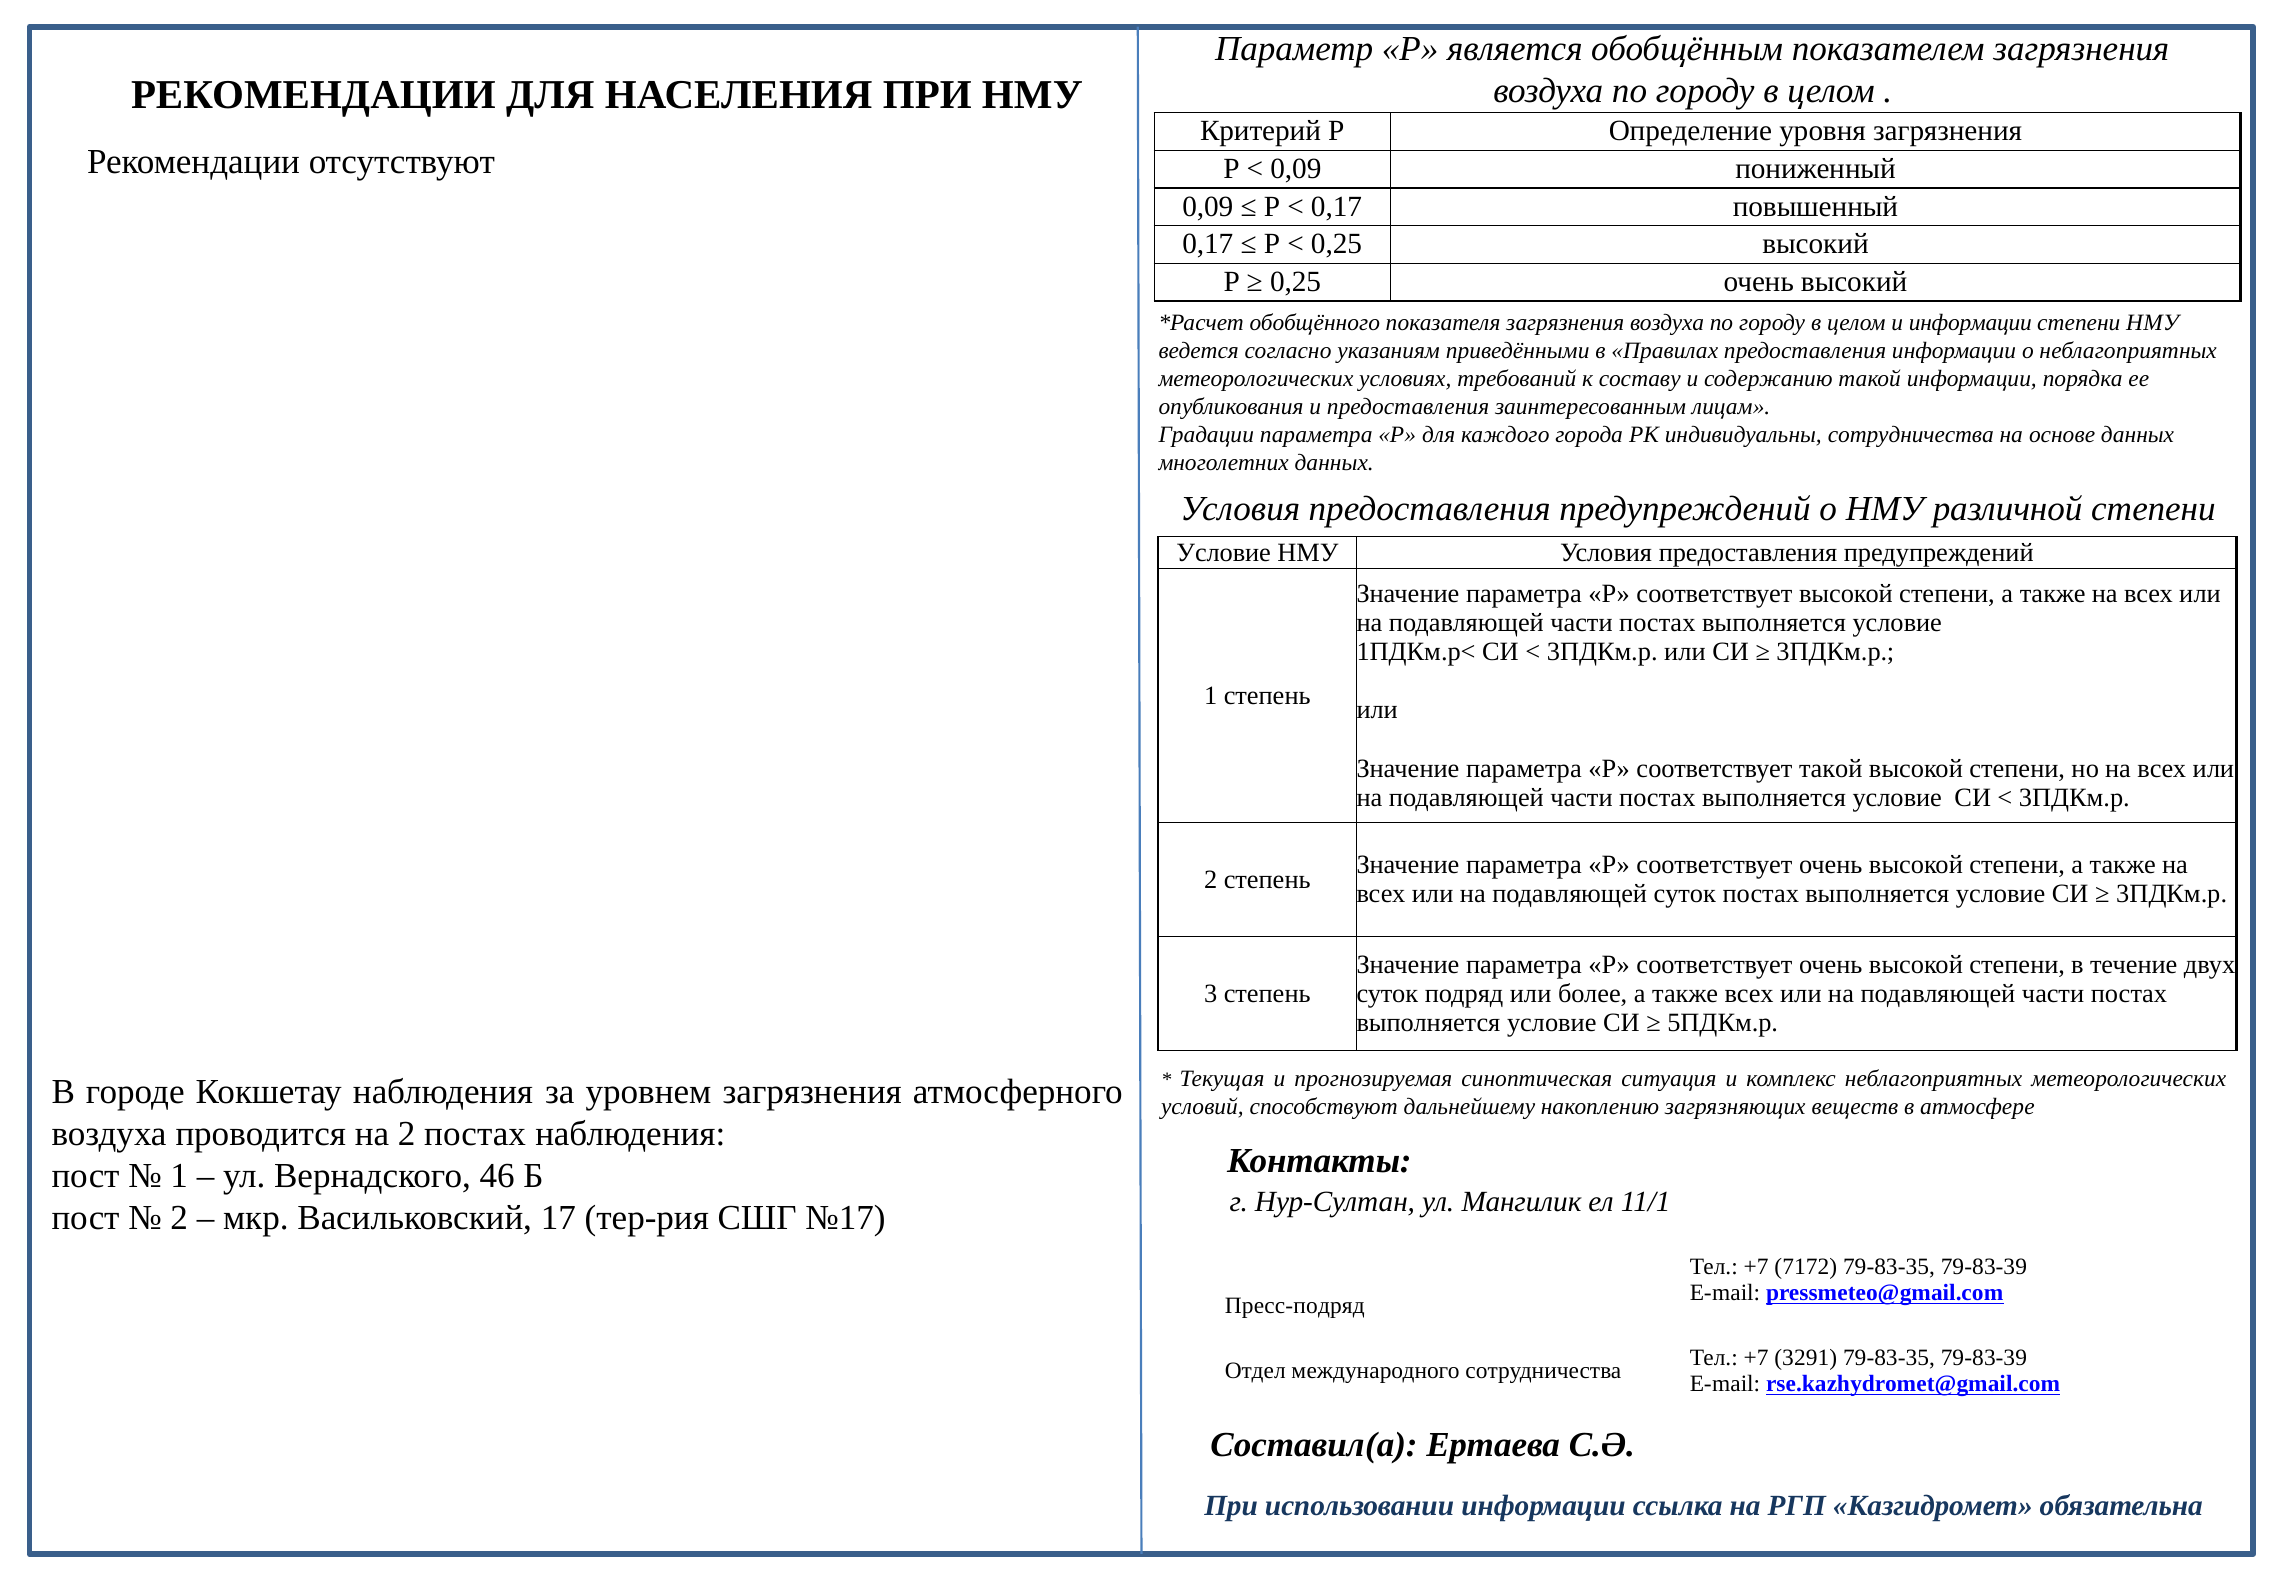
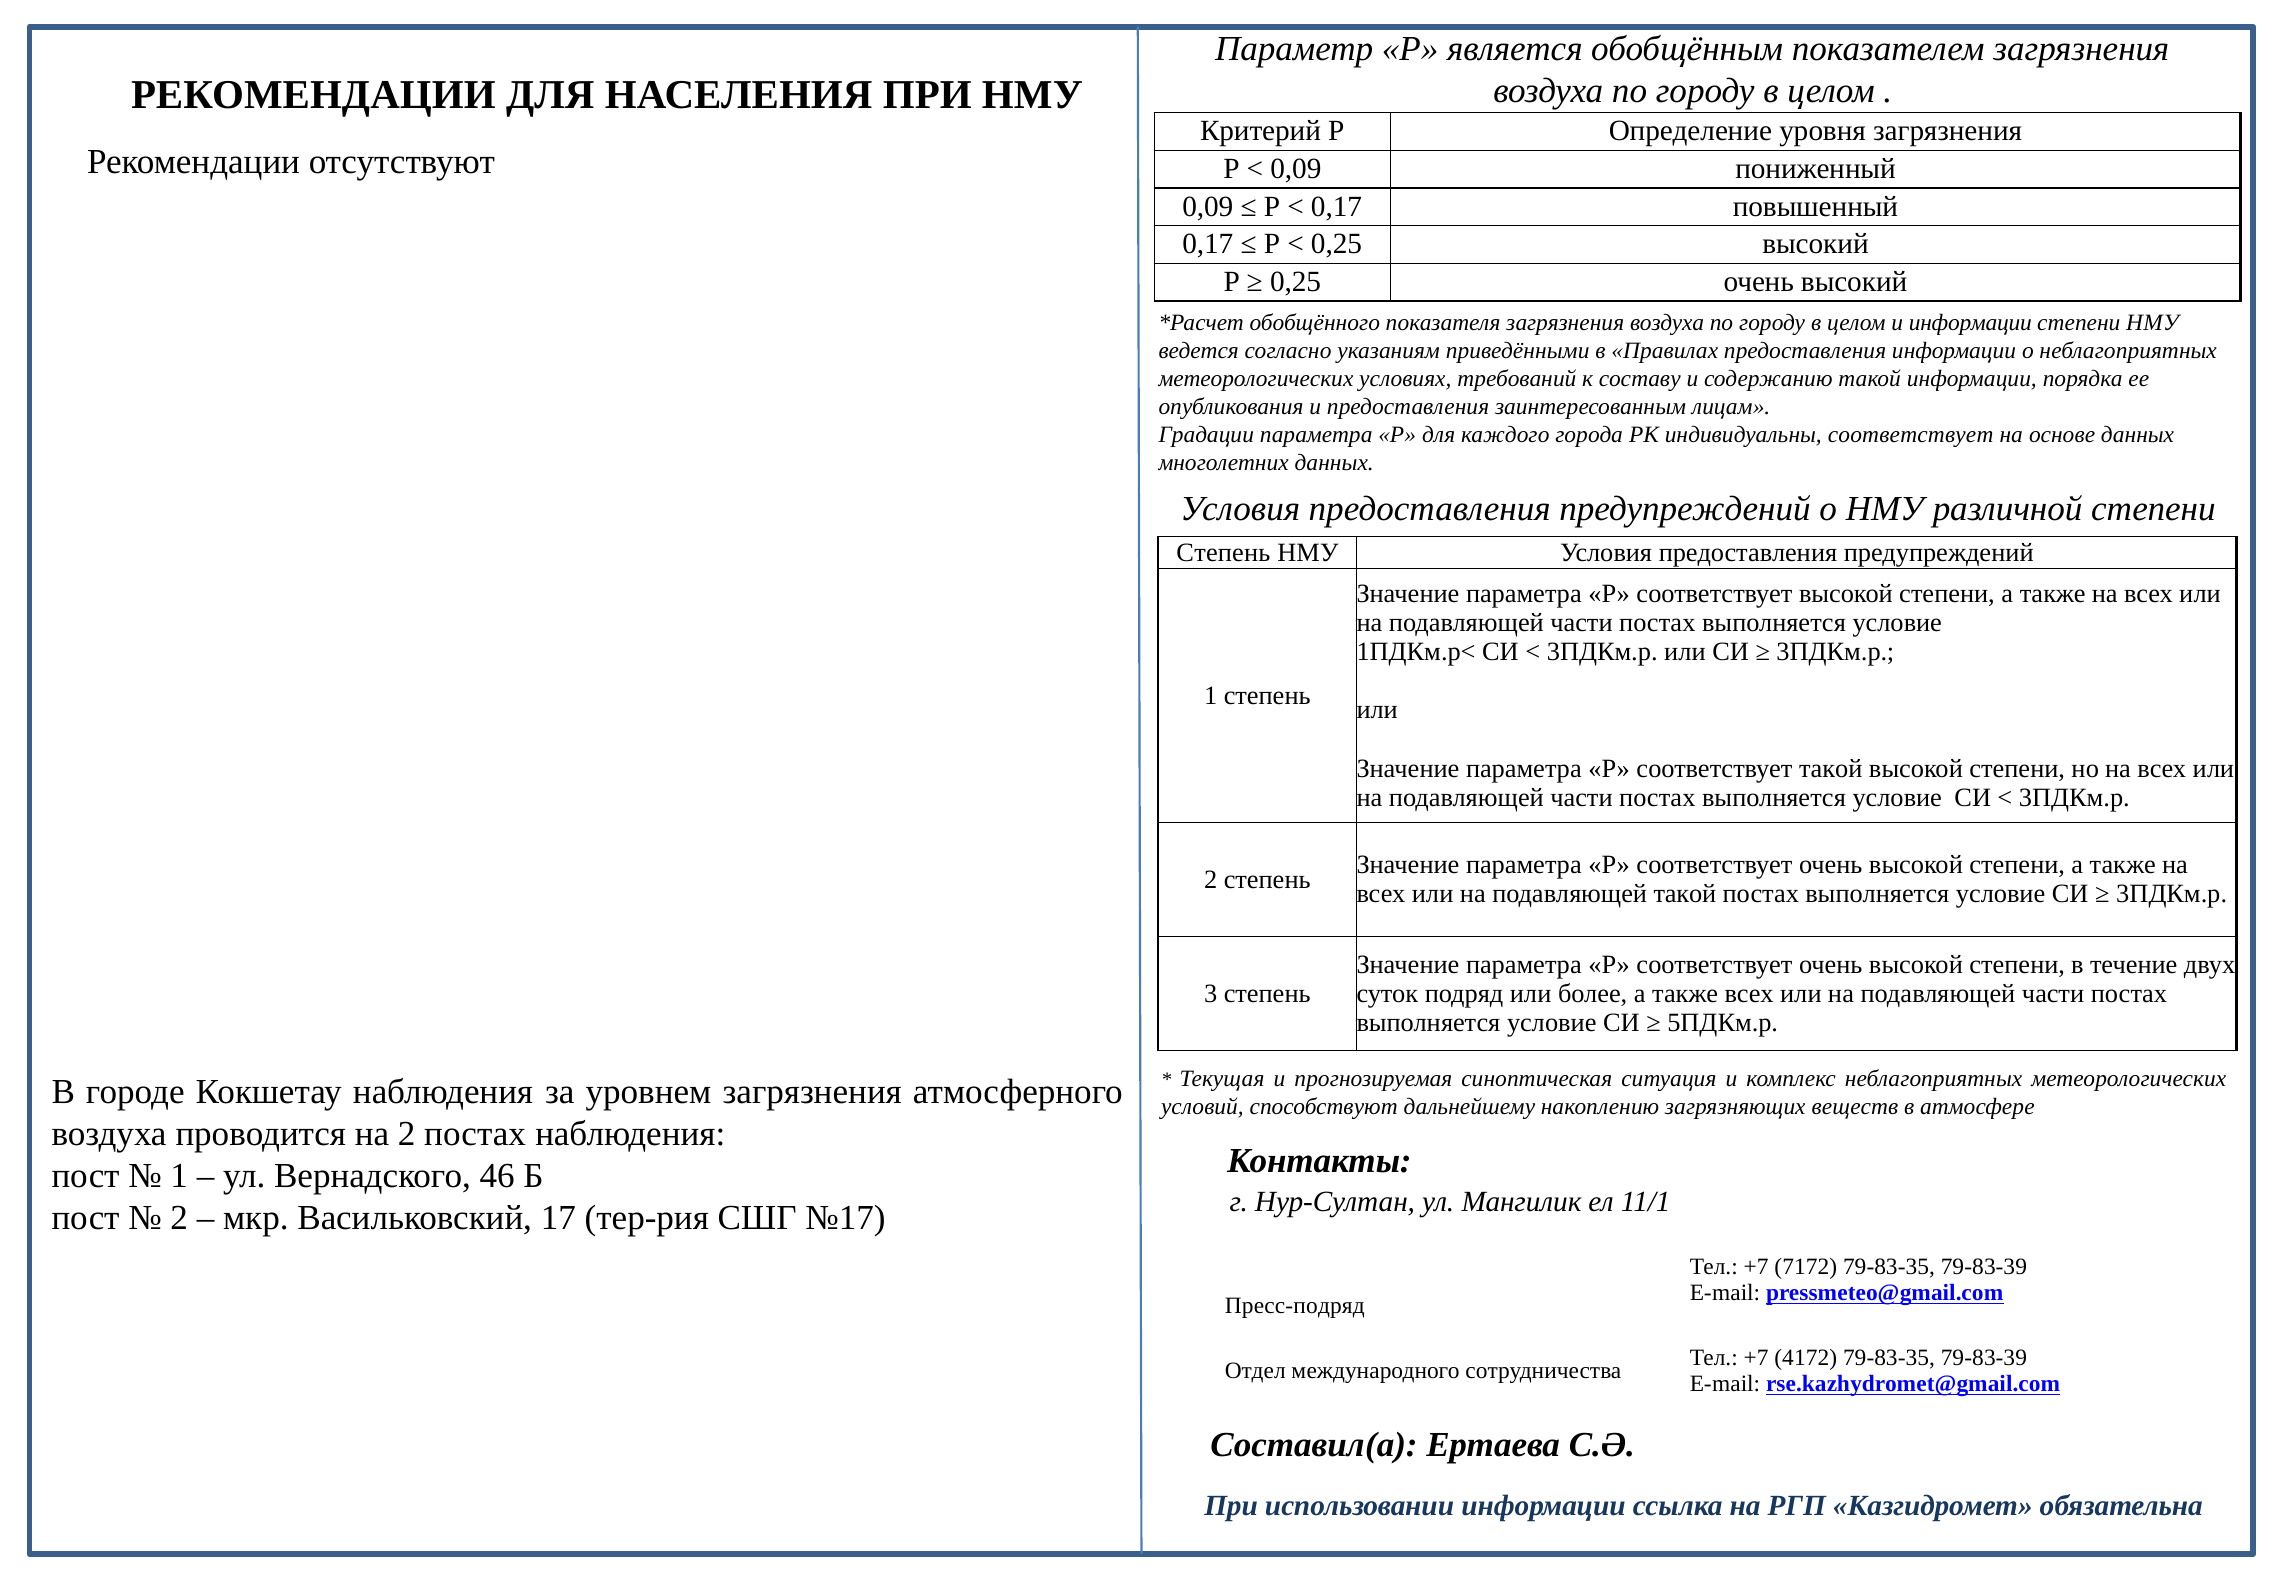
индивидуальны сотрудничества: сотрудничества -> соответствует
Условие at (1224, 553): Условие -> Степень
подавляющей суток: суток -> такой
3291: 3291 -> 4172
